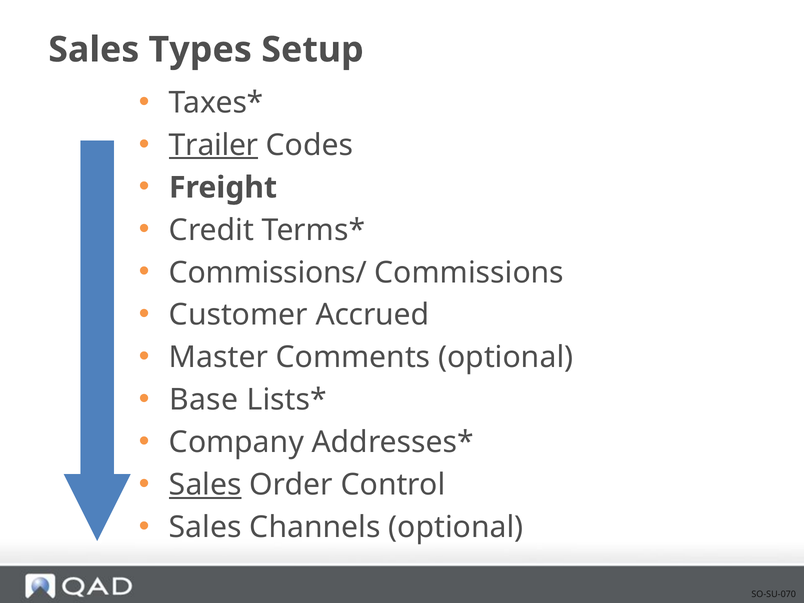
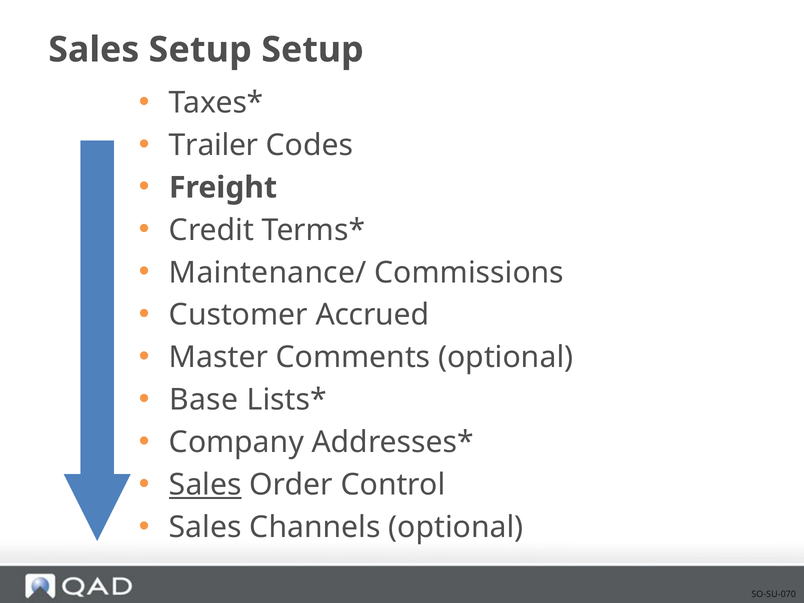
Sales Types: Types -> Setup
Trailer underline: present -> none
Commissions/: Commissions/ -> Maintenance/
